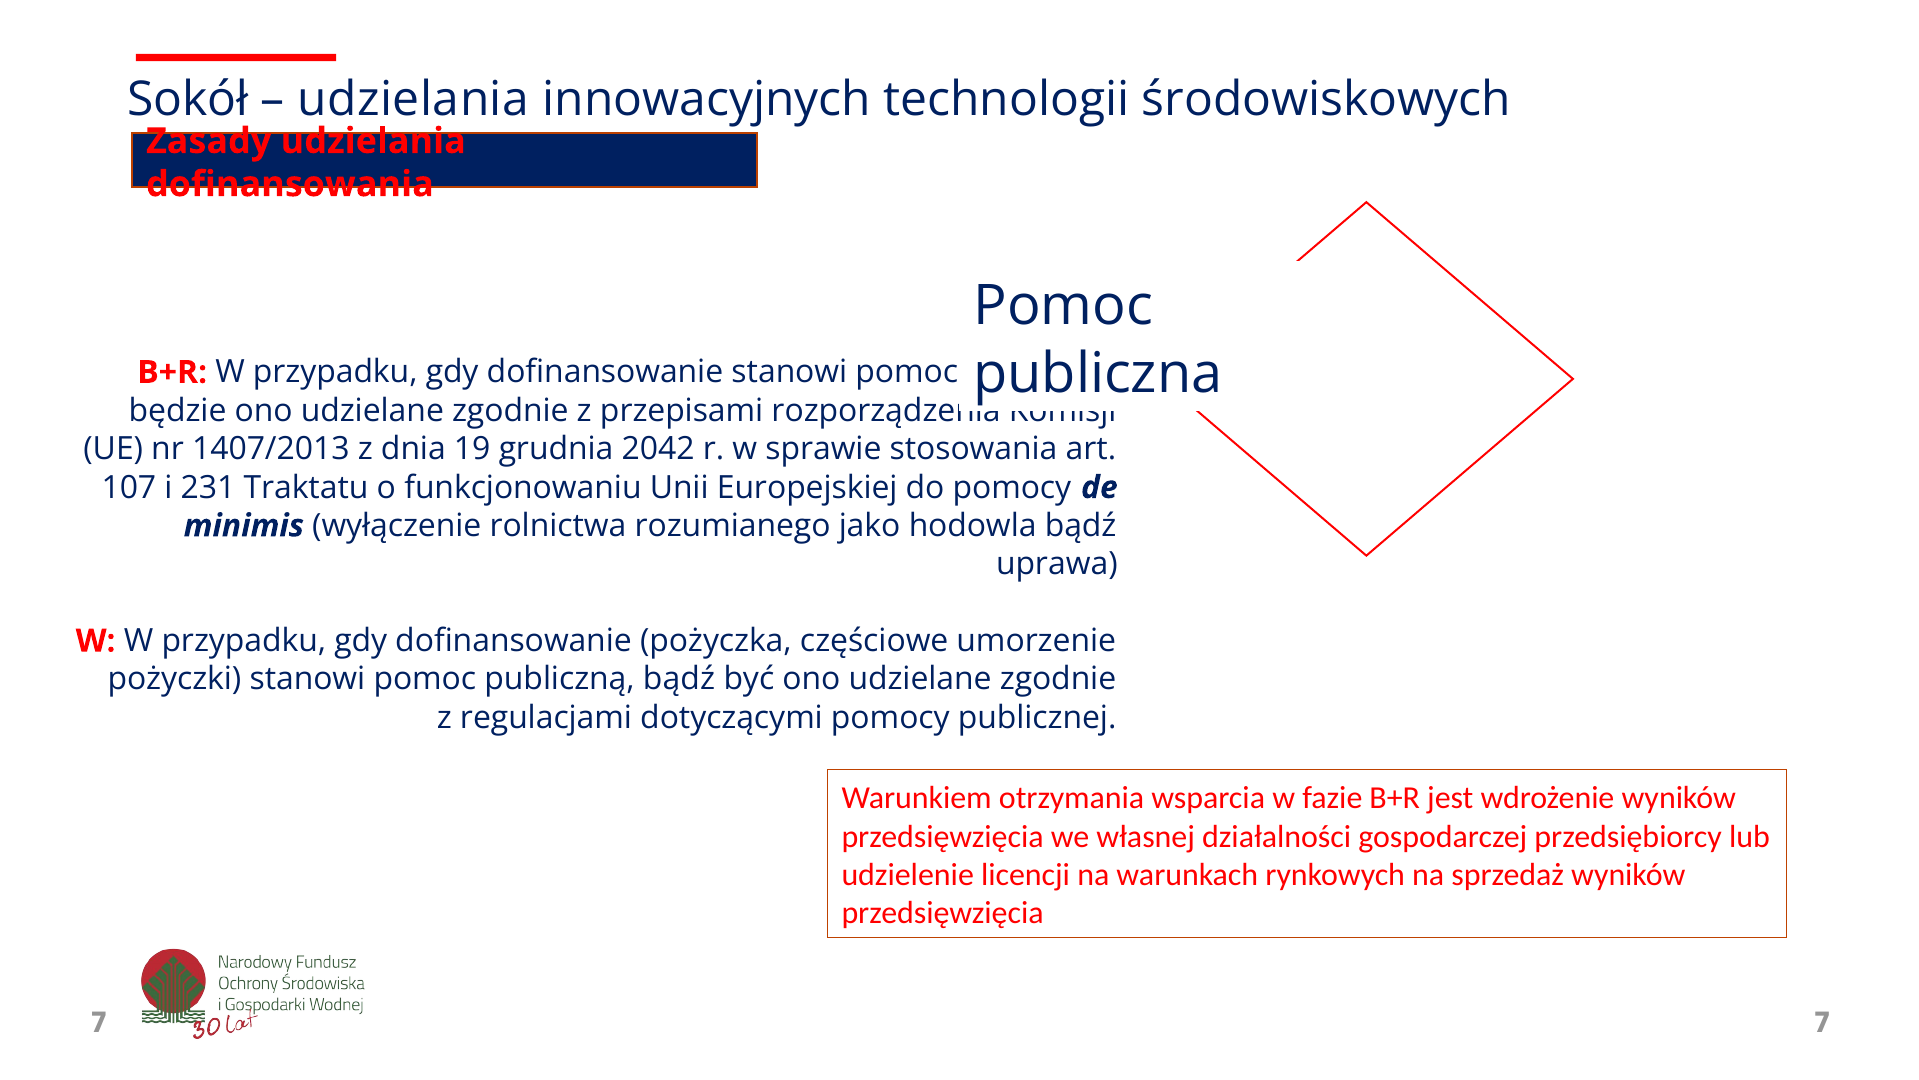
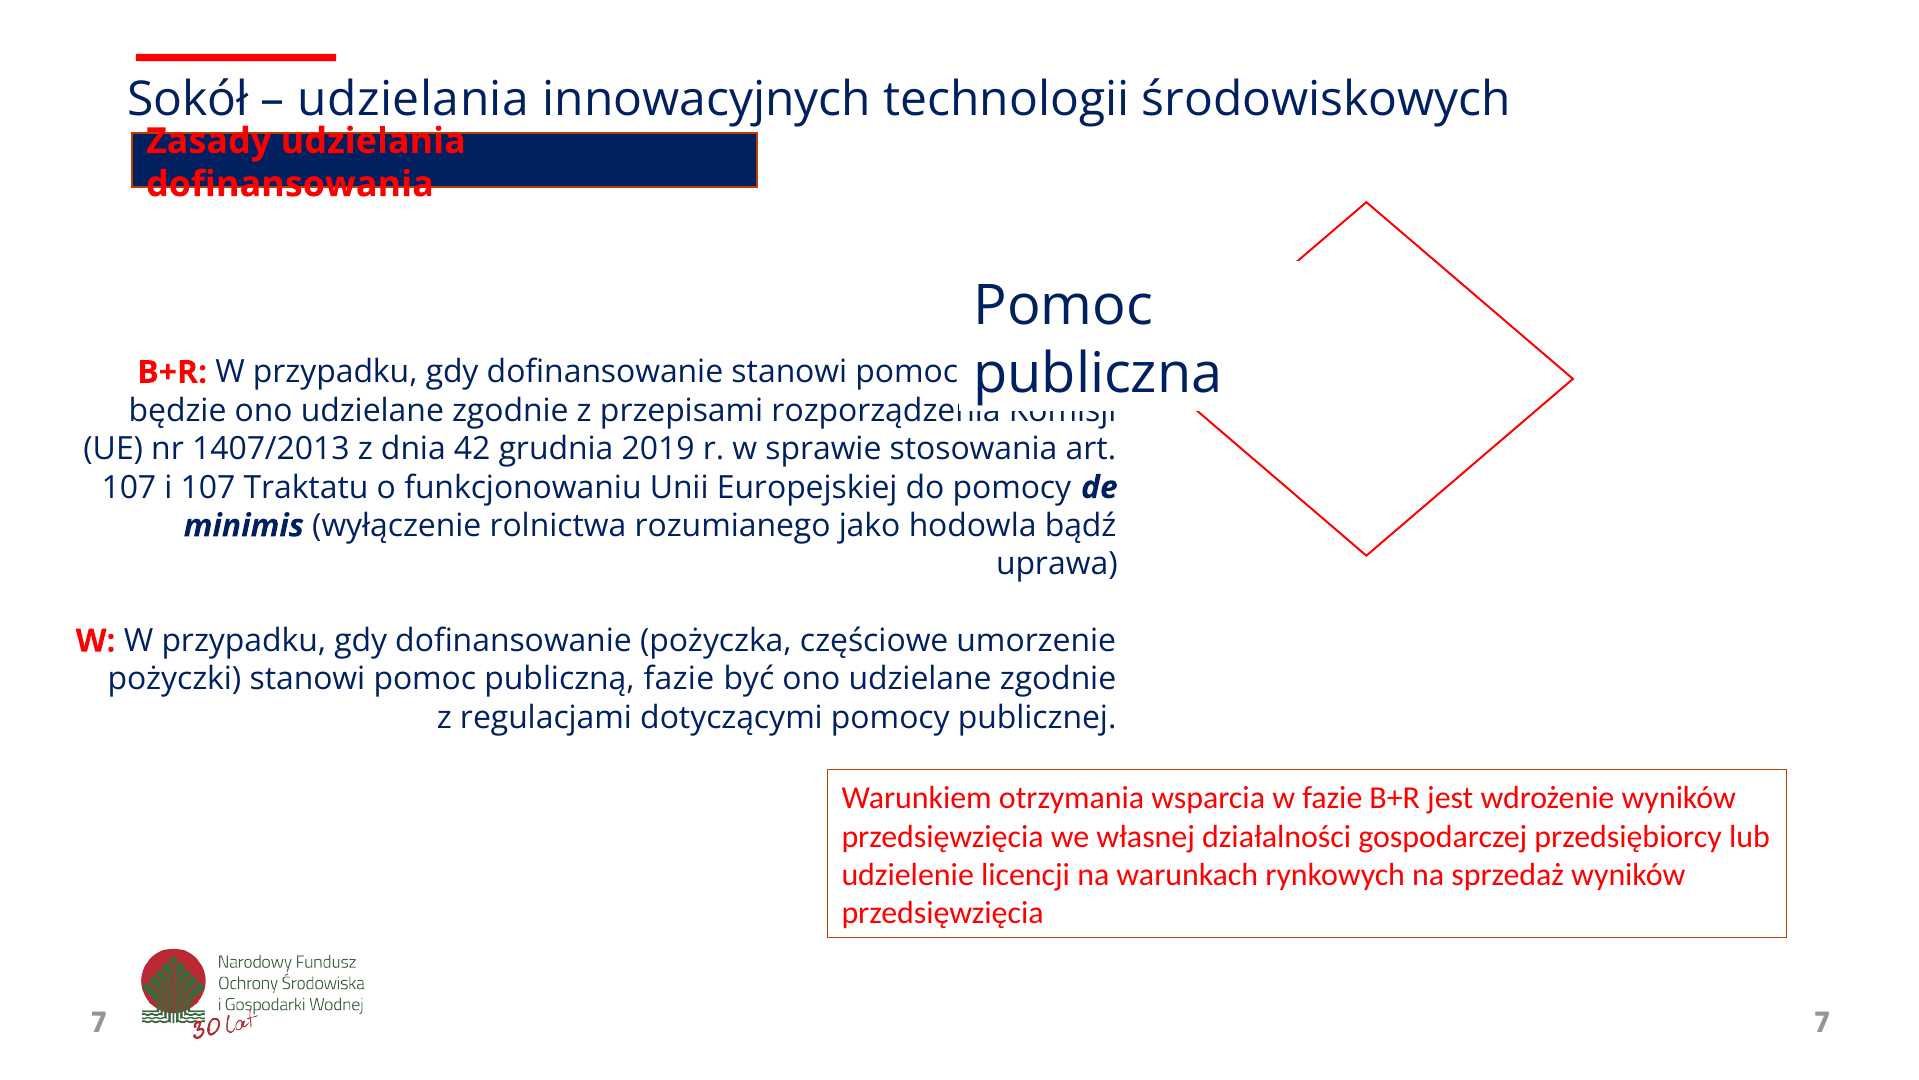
19: 19 -> 42
2042: 2042 -> 2019
i 231: 231 -> 107
publiczną bądź: bądź -> fazie
